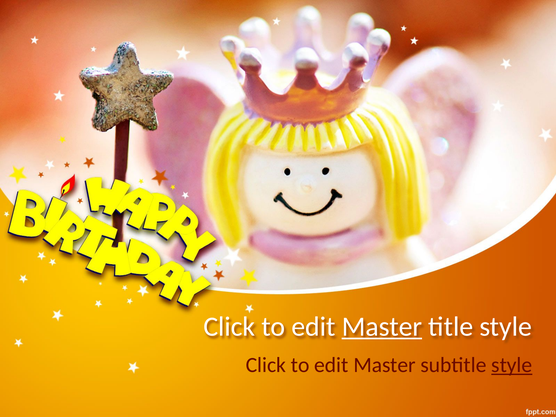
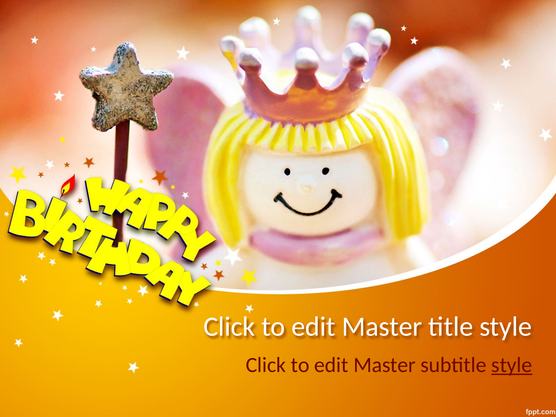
Master at (382, 327) underline: present -> none
